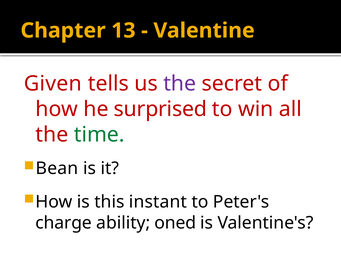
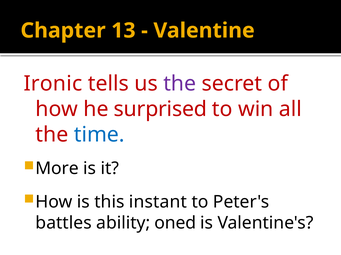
Given: Given -> Ironic
time colour: green -> blue
Bean: Bean -> More
charge: charge -> battles
